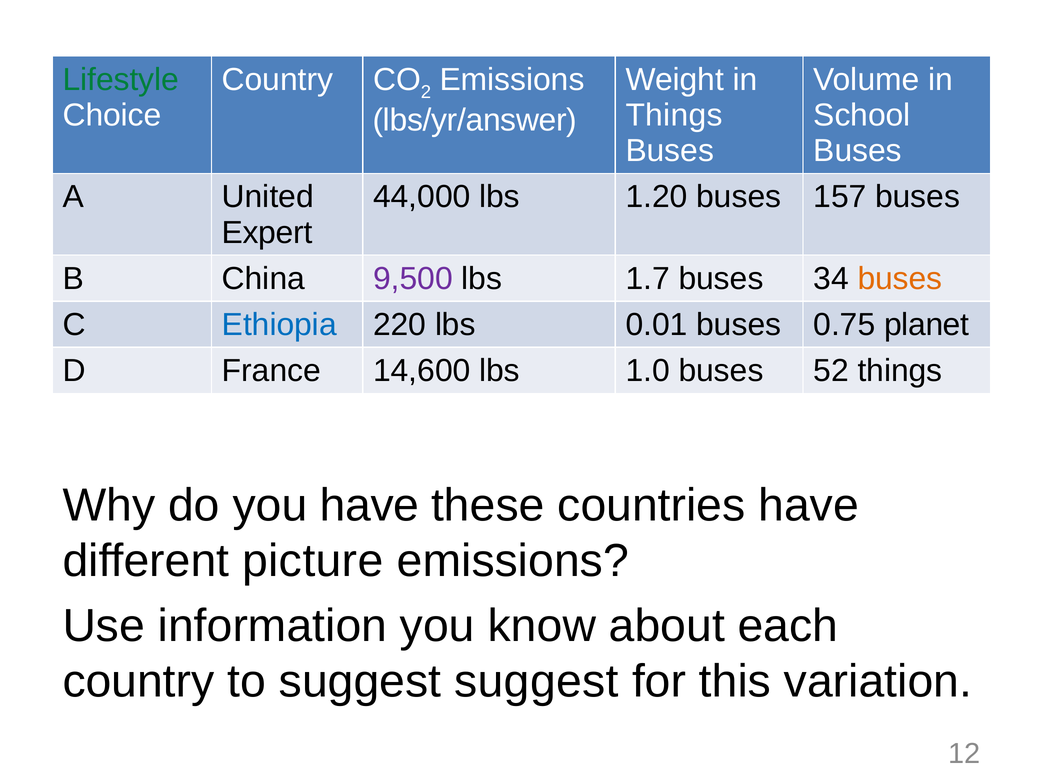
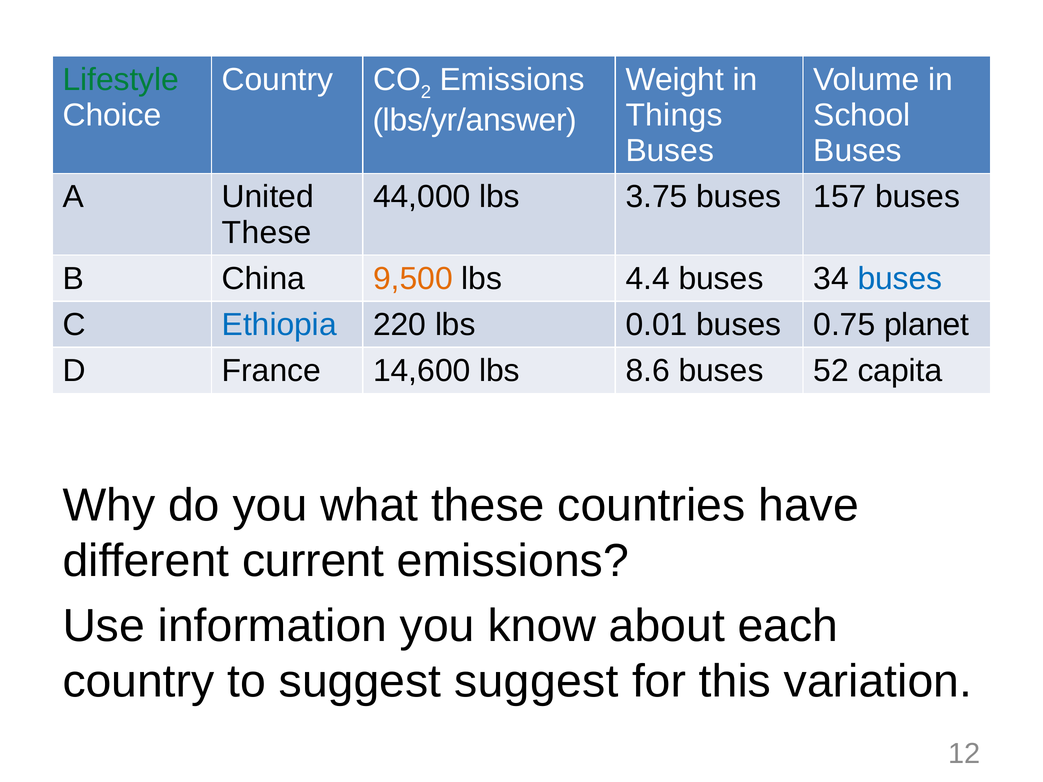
1.20: 1.20 -> 3.75
Expert at (267, 233): Expert -> These
9,500 colour: purple -> orange
1.7: 1.7 -> 4.4
buses at (900, 279) colour: orange -> blue
1.0: 1.0 -> 8.6
52 things: things -> capita
you have: have -> what
picture: picture -> current
